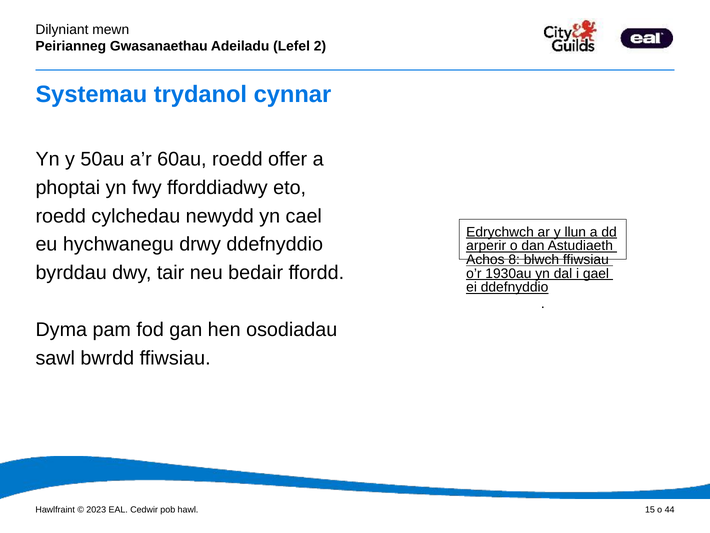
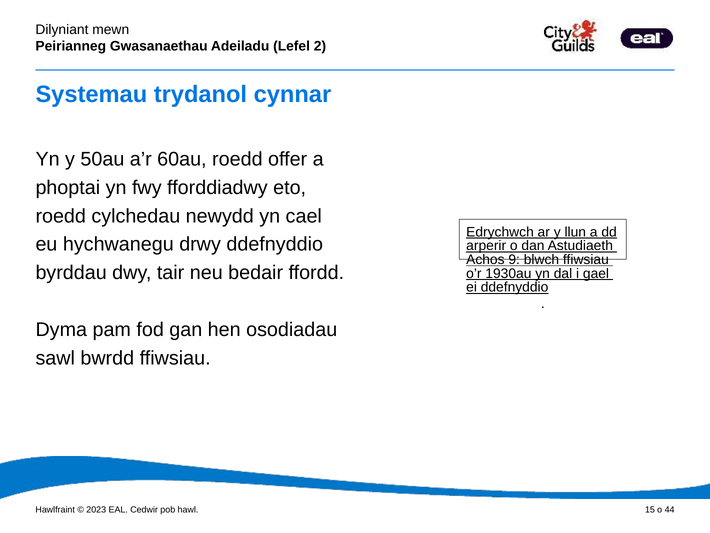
8: 8 -> 9
